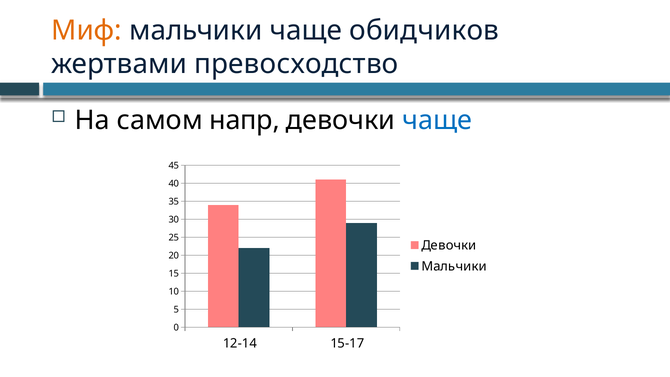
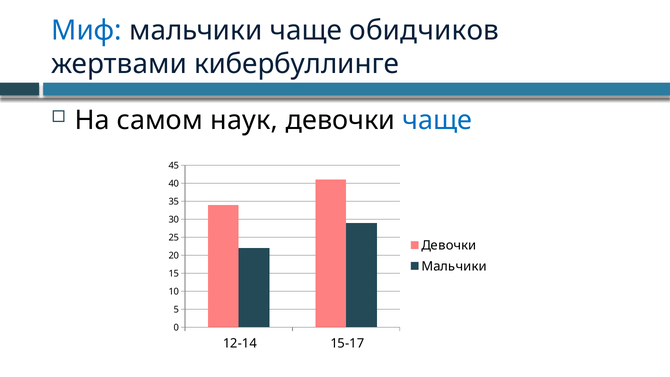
Миф colour: orange -> blue
превосходство: превосходство -> кибербуллинге
напр: напр -> наук
